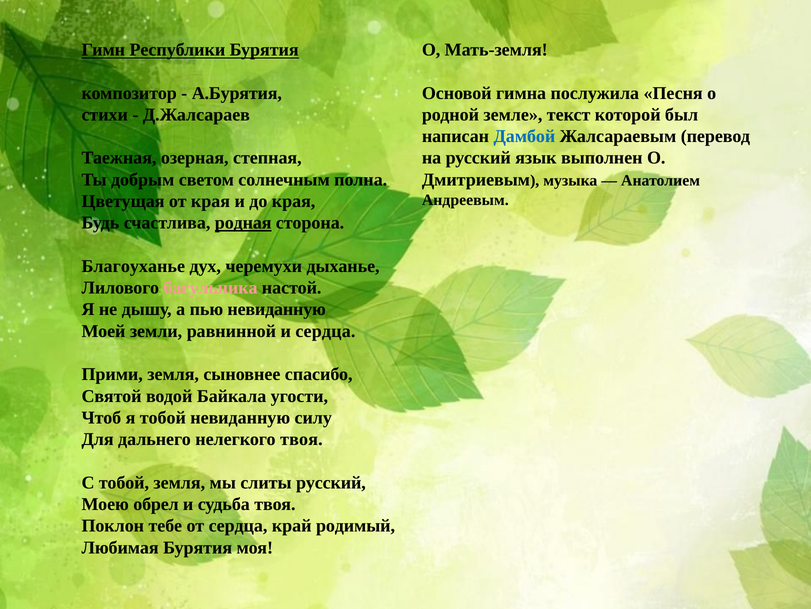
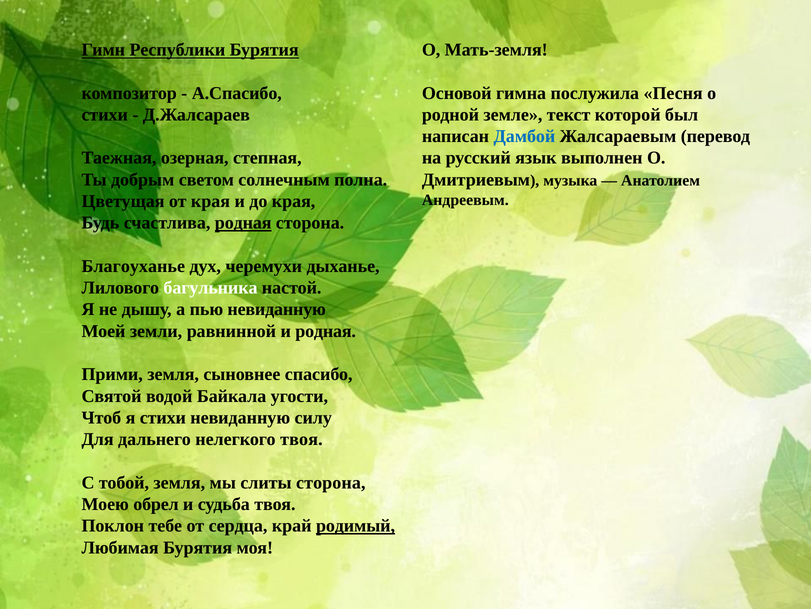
А.Бурятия: А.Бурятия -> А.Спасибо
багульника colour: pink -> white
и сердца: сердца -> родная
я тобой: тобой -> стихи
слиты русский: русский -> сторона
родимый underline: none -> present
